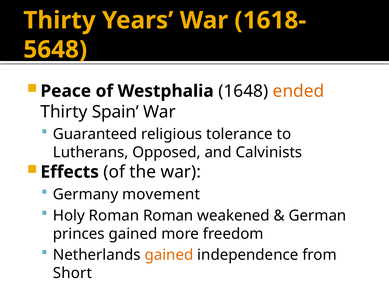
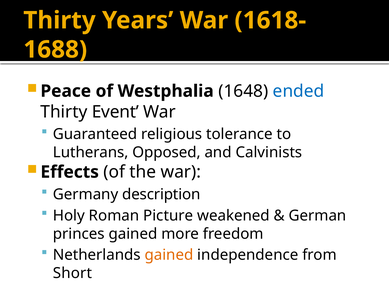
5648: 5648 -> 1688
ended colour: orange -> blue
Spain: Spain -> Event
movement: movement -> description
Roman Roman: Roman -> Picture
